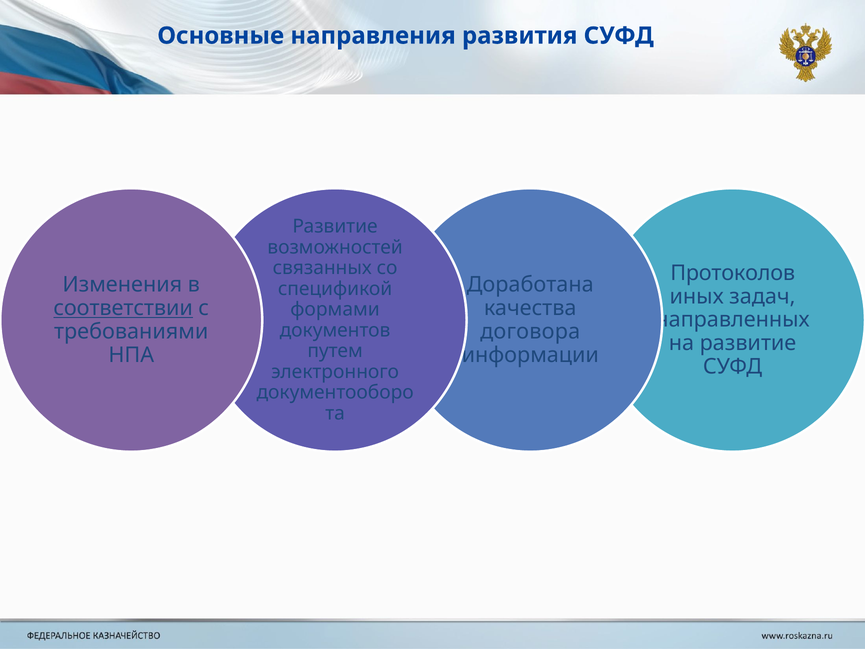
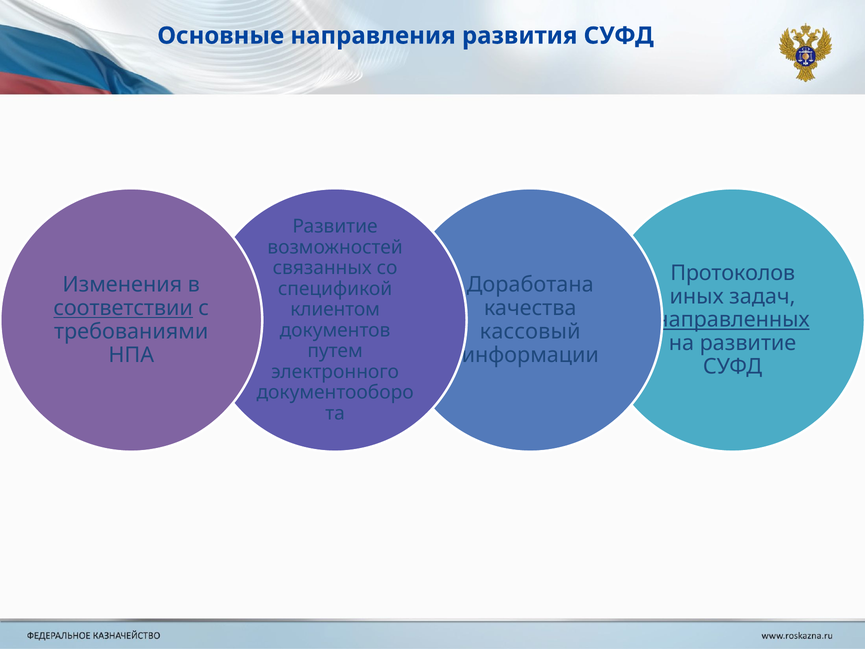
формами: формами -> клиентом
направленных underline: none -> present
договора: договора -> кассовый
